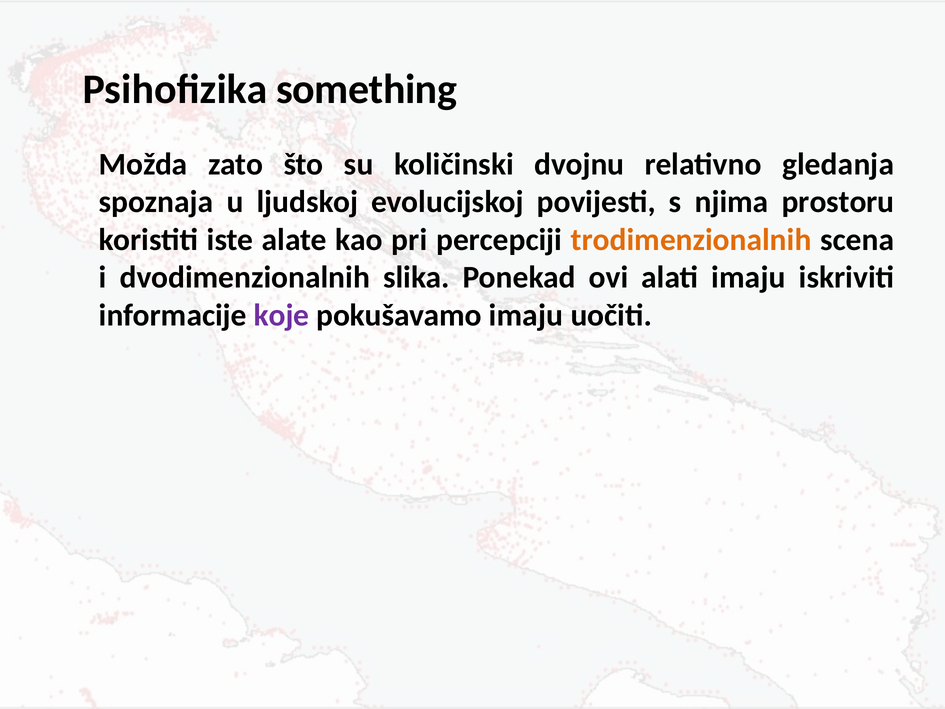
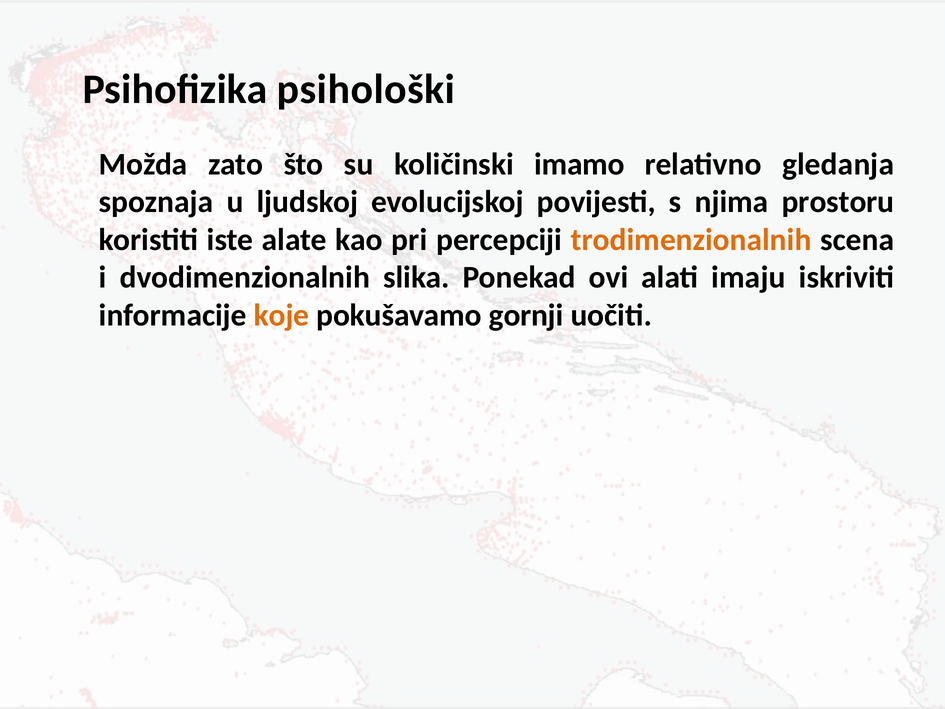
something: something -> psihološki
dvojnu: dvojnu -> imamo
koje colour: purple -> orange
pokušavamo imaju: imaju -> gornji
